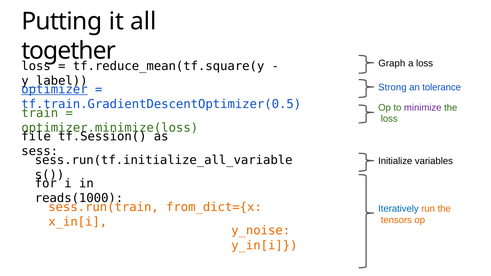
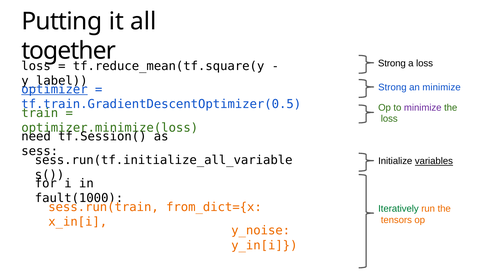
Graph at (392, 63): Graph -> Strong
an tolerance: tolerance -> minimize
file: file -> need
variables underline: none -> present
reads(1000: reads(1000 -> fault(1000
Iteratively colour: blue -> green
